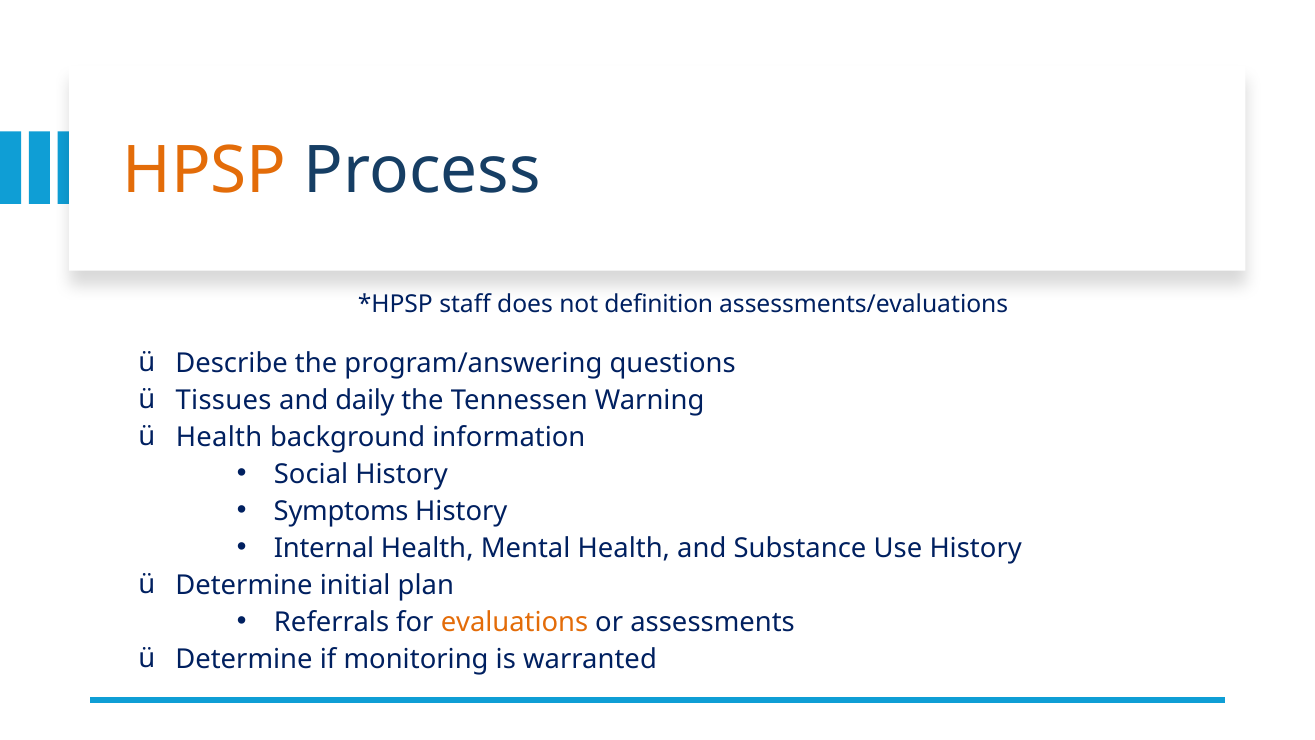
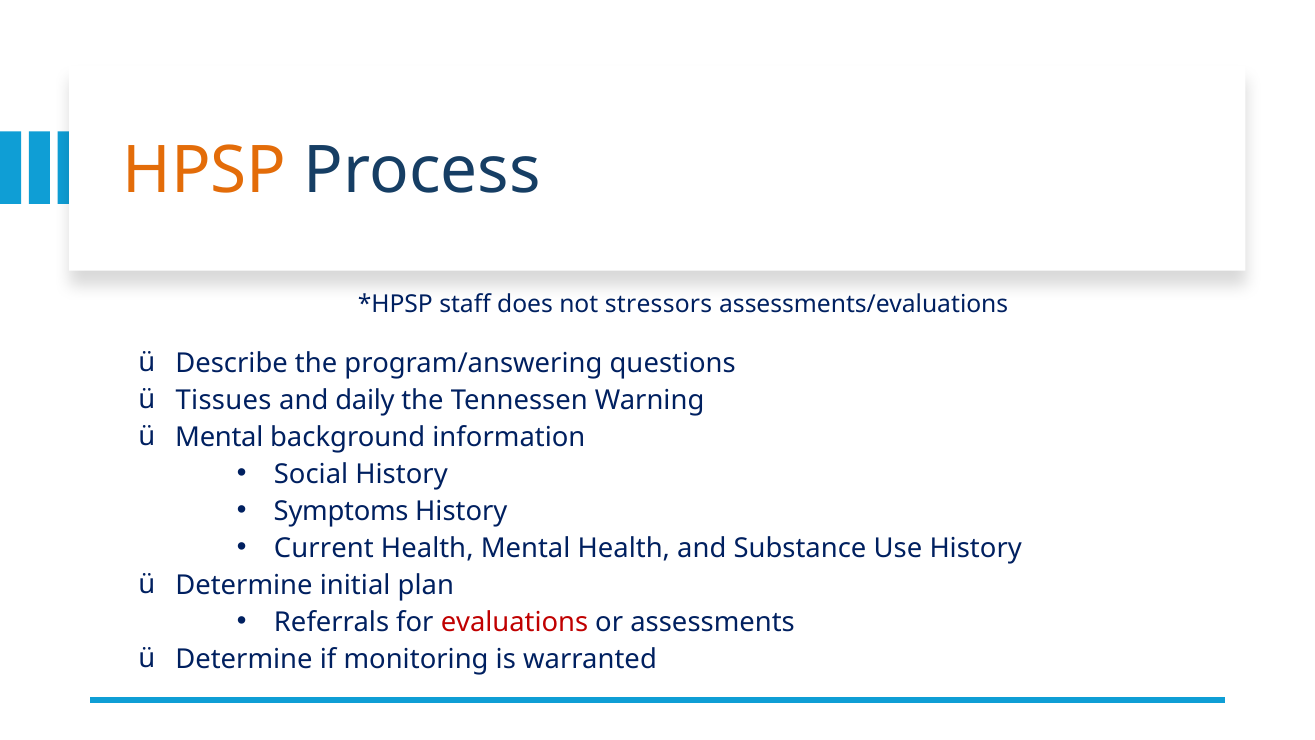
definition: definition -> stressors
Health at (219, 437): Health -> Mental
Internal: Internal -> Current
evaluations colour: orange -> red
